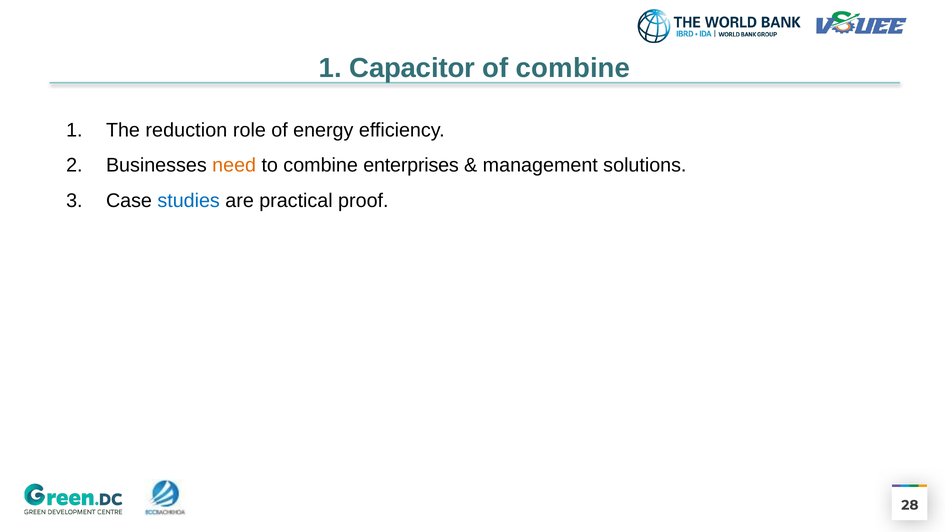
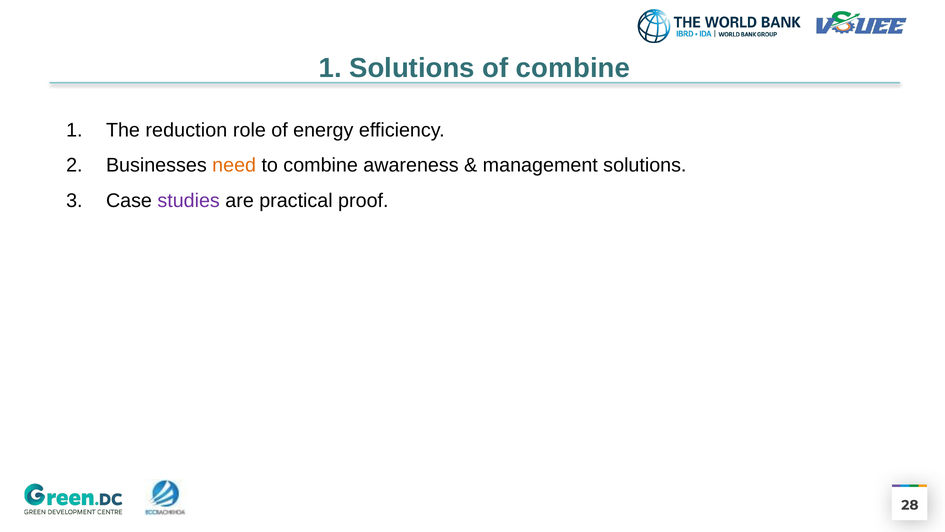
1 Capacitor: Capacitor -> Solutions
enterprises: enterprises -> awareness
studies colour: blue -> purple
